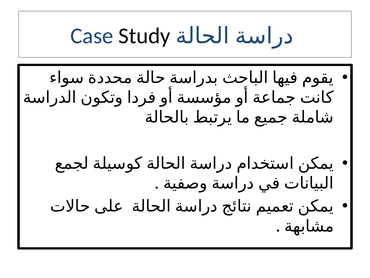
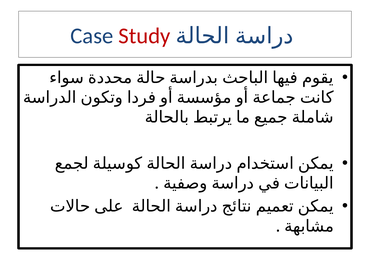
Study colour: black -> red
